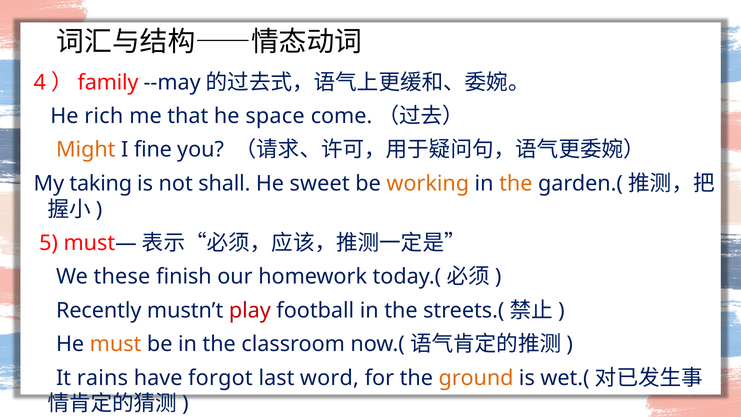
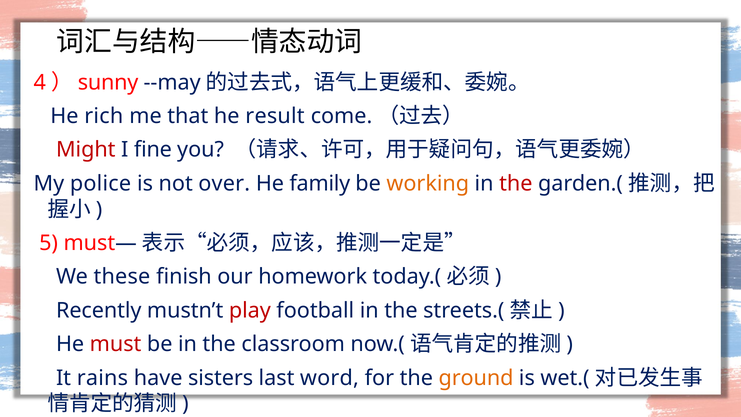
family: family -> sunny
space: space -> result
Might colour: orange -> red
taking: taking -> police
shall: shall -> over
sweet: sweet -> family
the at (516, 183) colour: orange -> red
must colour: orange -> red
forgot: forgot -> sisters
